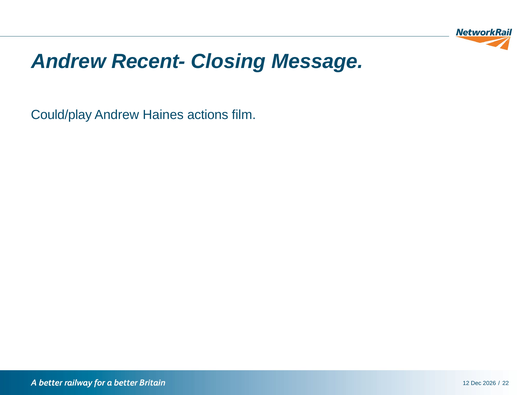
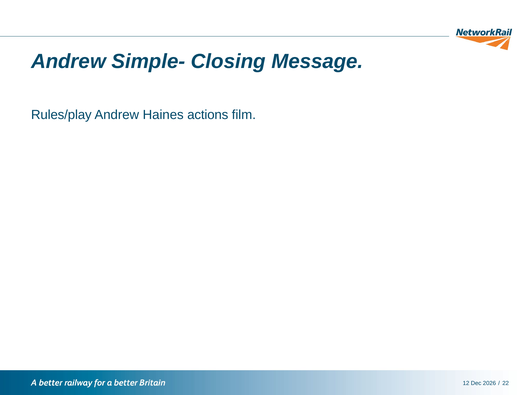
Recent-: Recent- -> Simple-
Could/play: Could/play -> Rules/play
